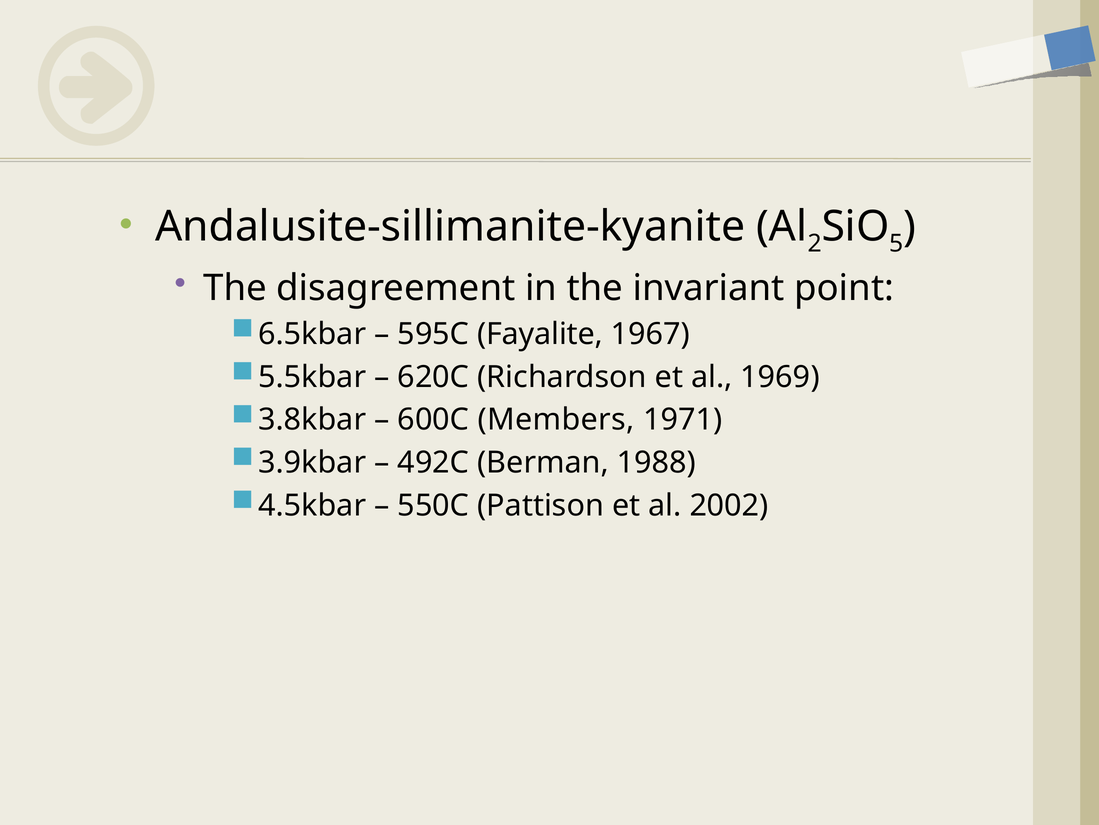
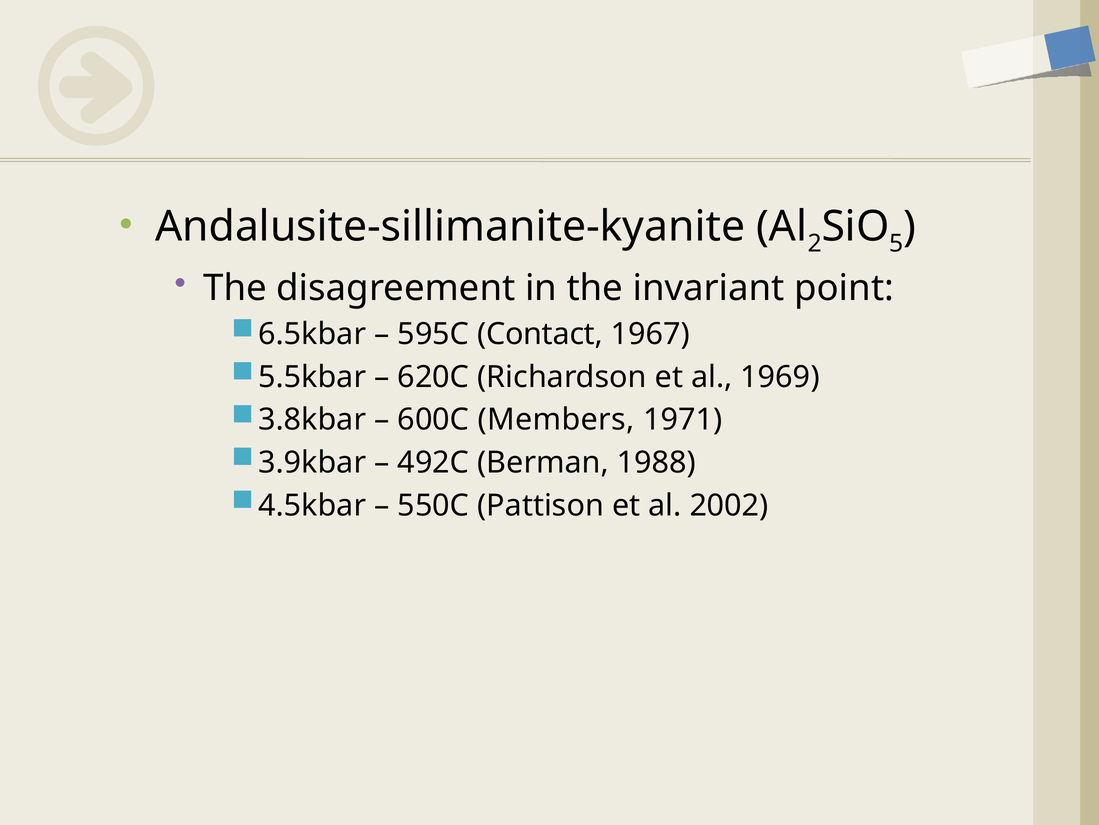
Fayalite: Fayalite -> Contact
